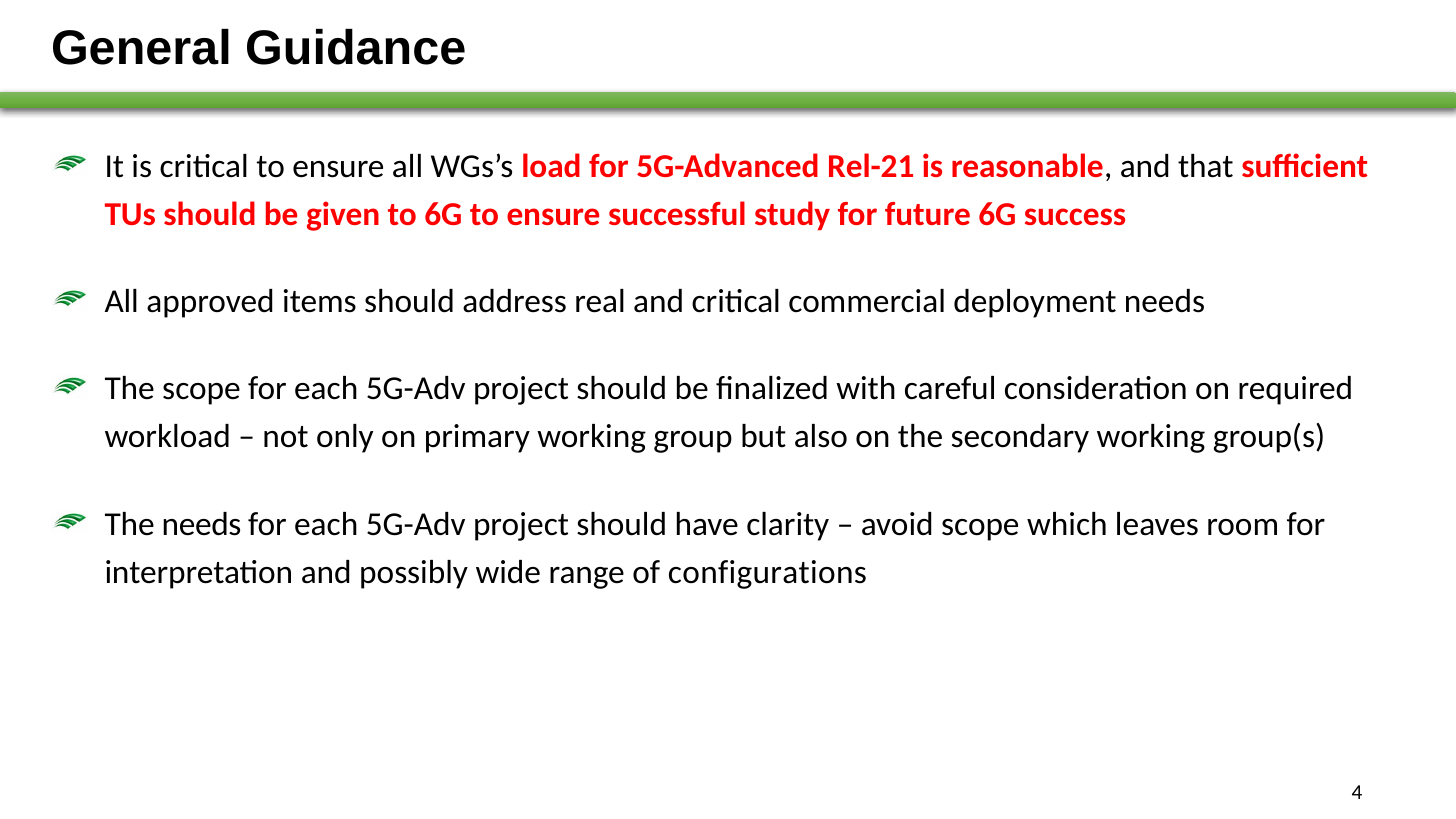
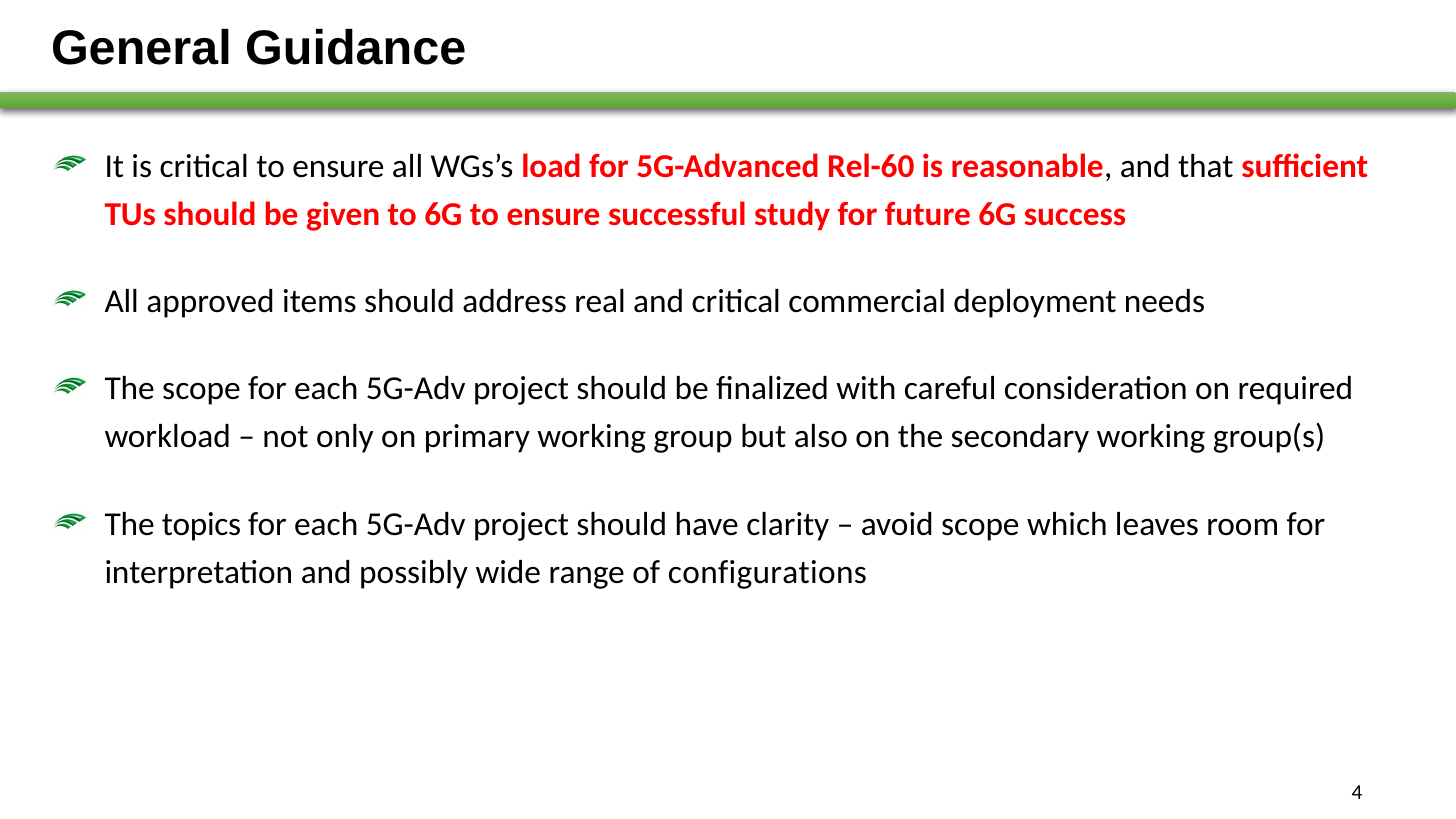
Rel-21: Rel-21 -> Rel-60
The needs: needs -> topics
